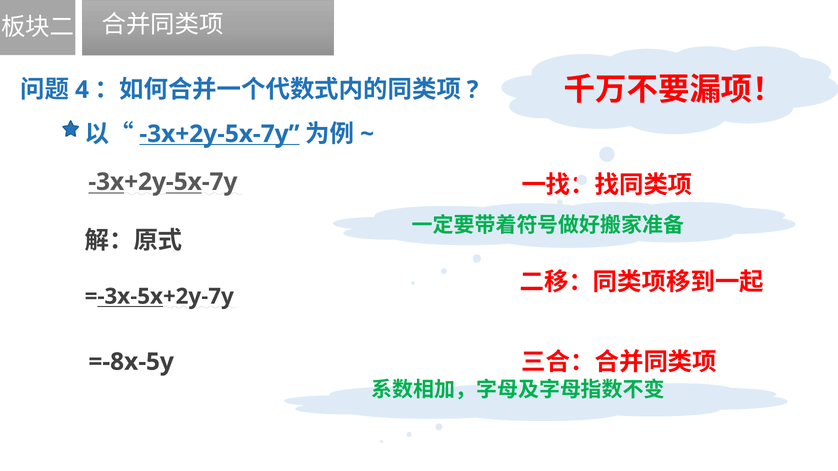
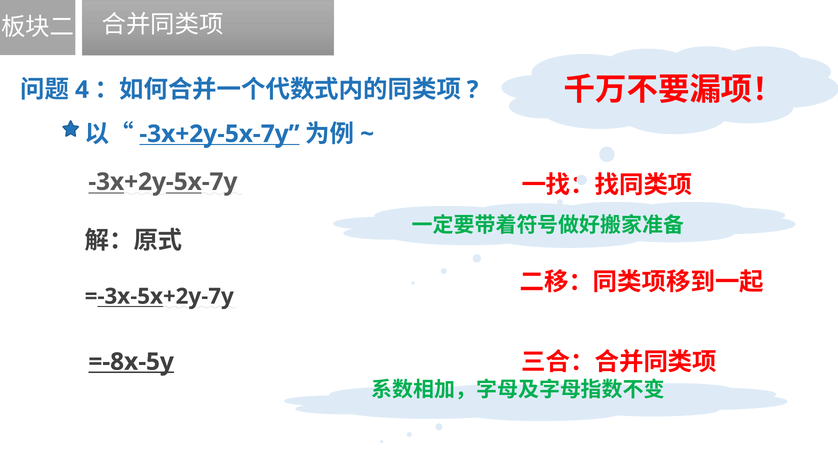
=-8x-5y underline: none -> present
